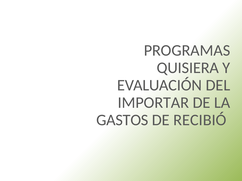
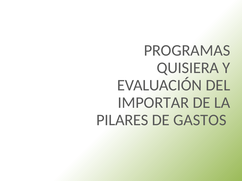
GASTOS: GASTOS -> PILARES
RECIBIÓ: RECIBIÓ -> GASTOS
